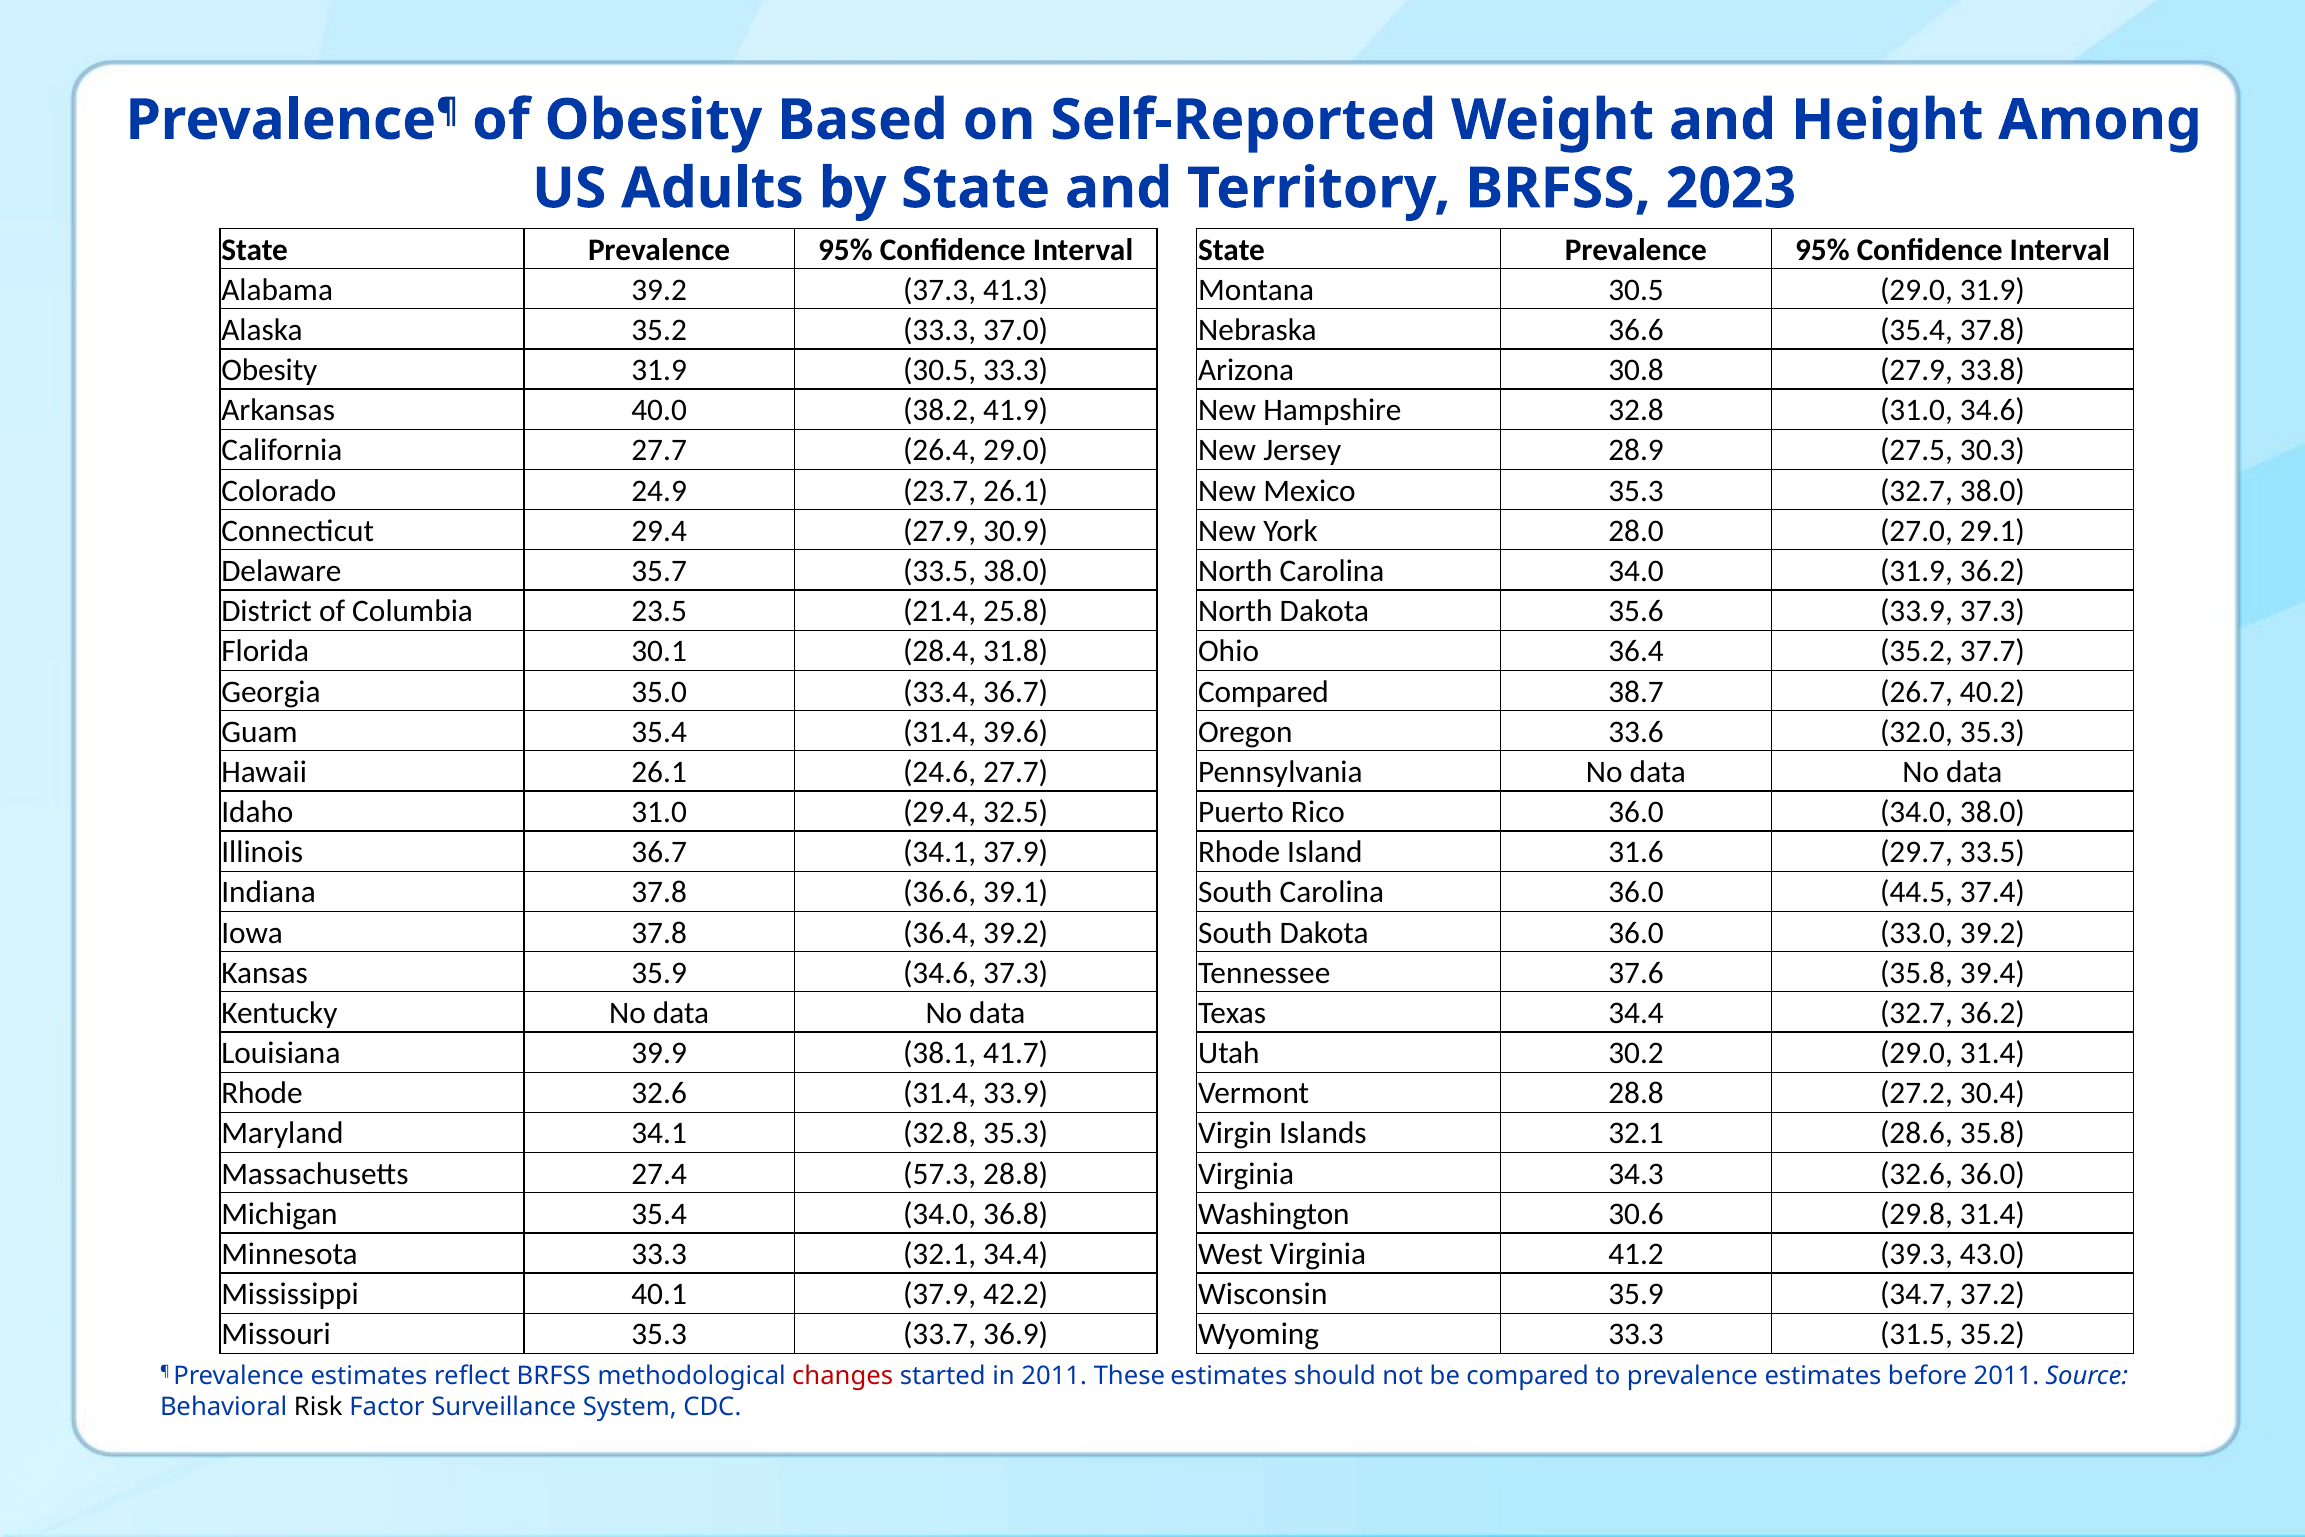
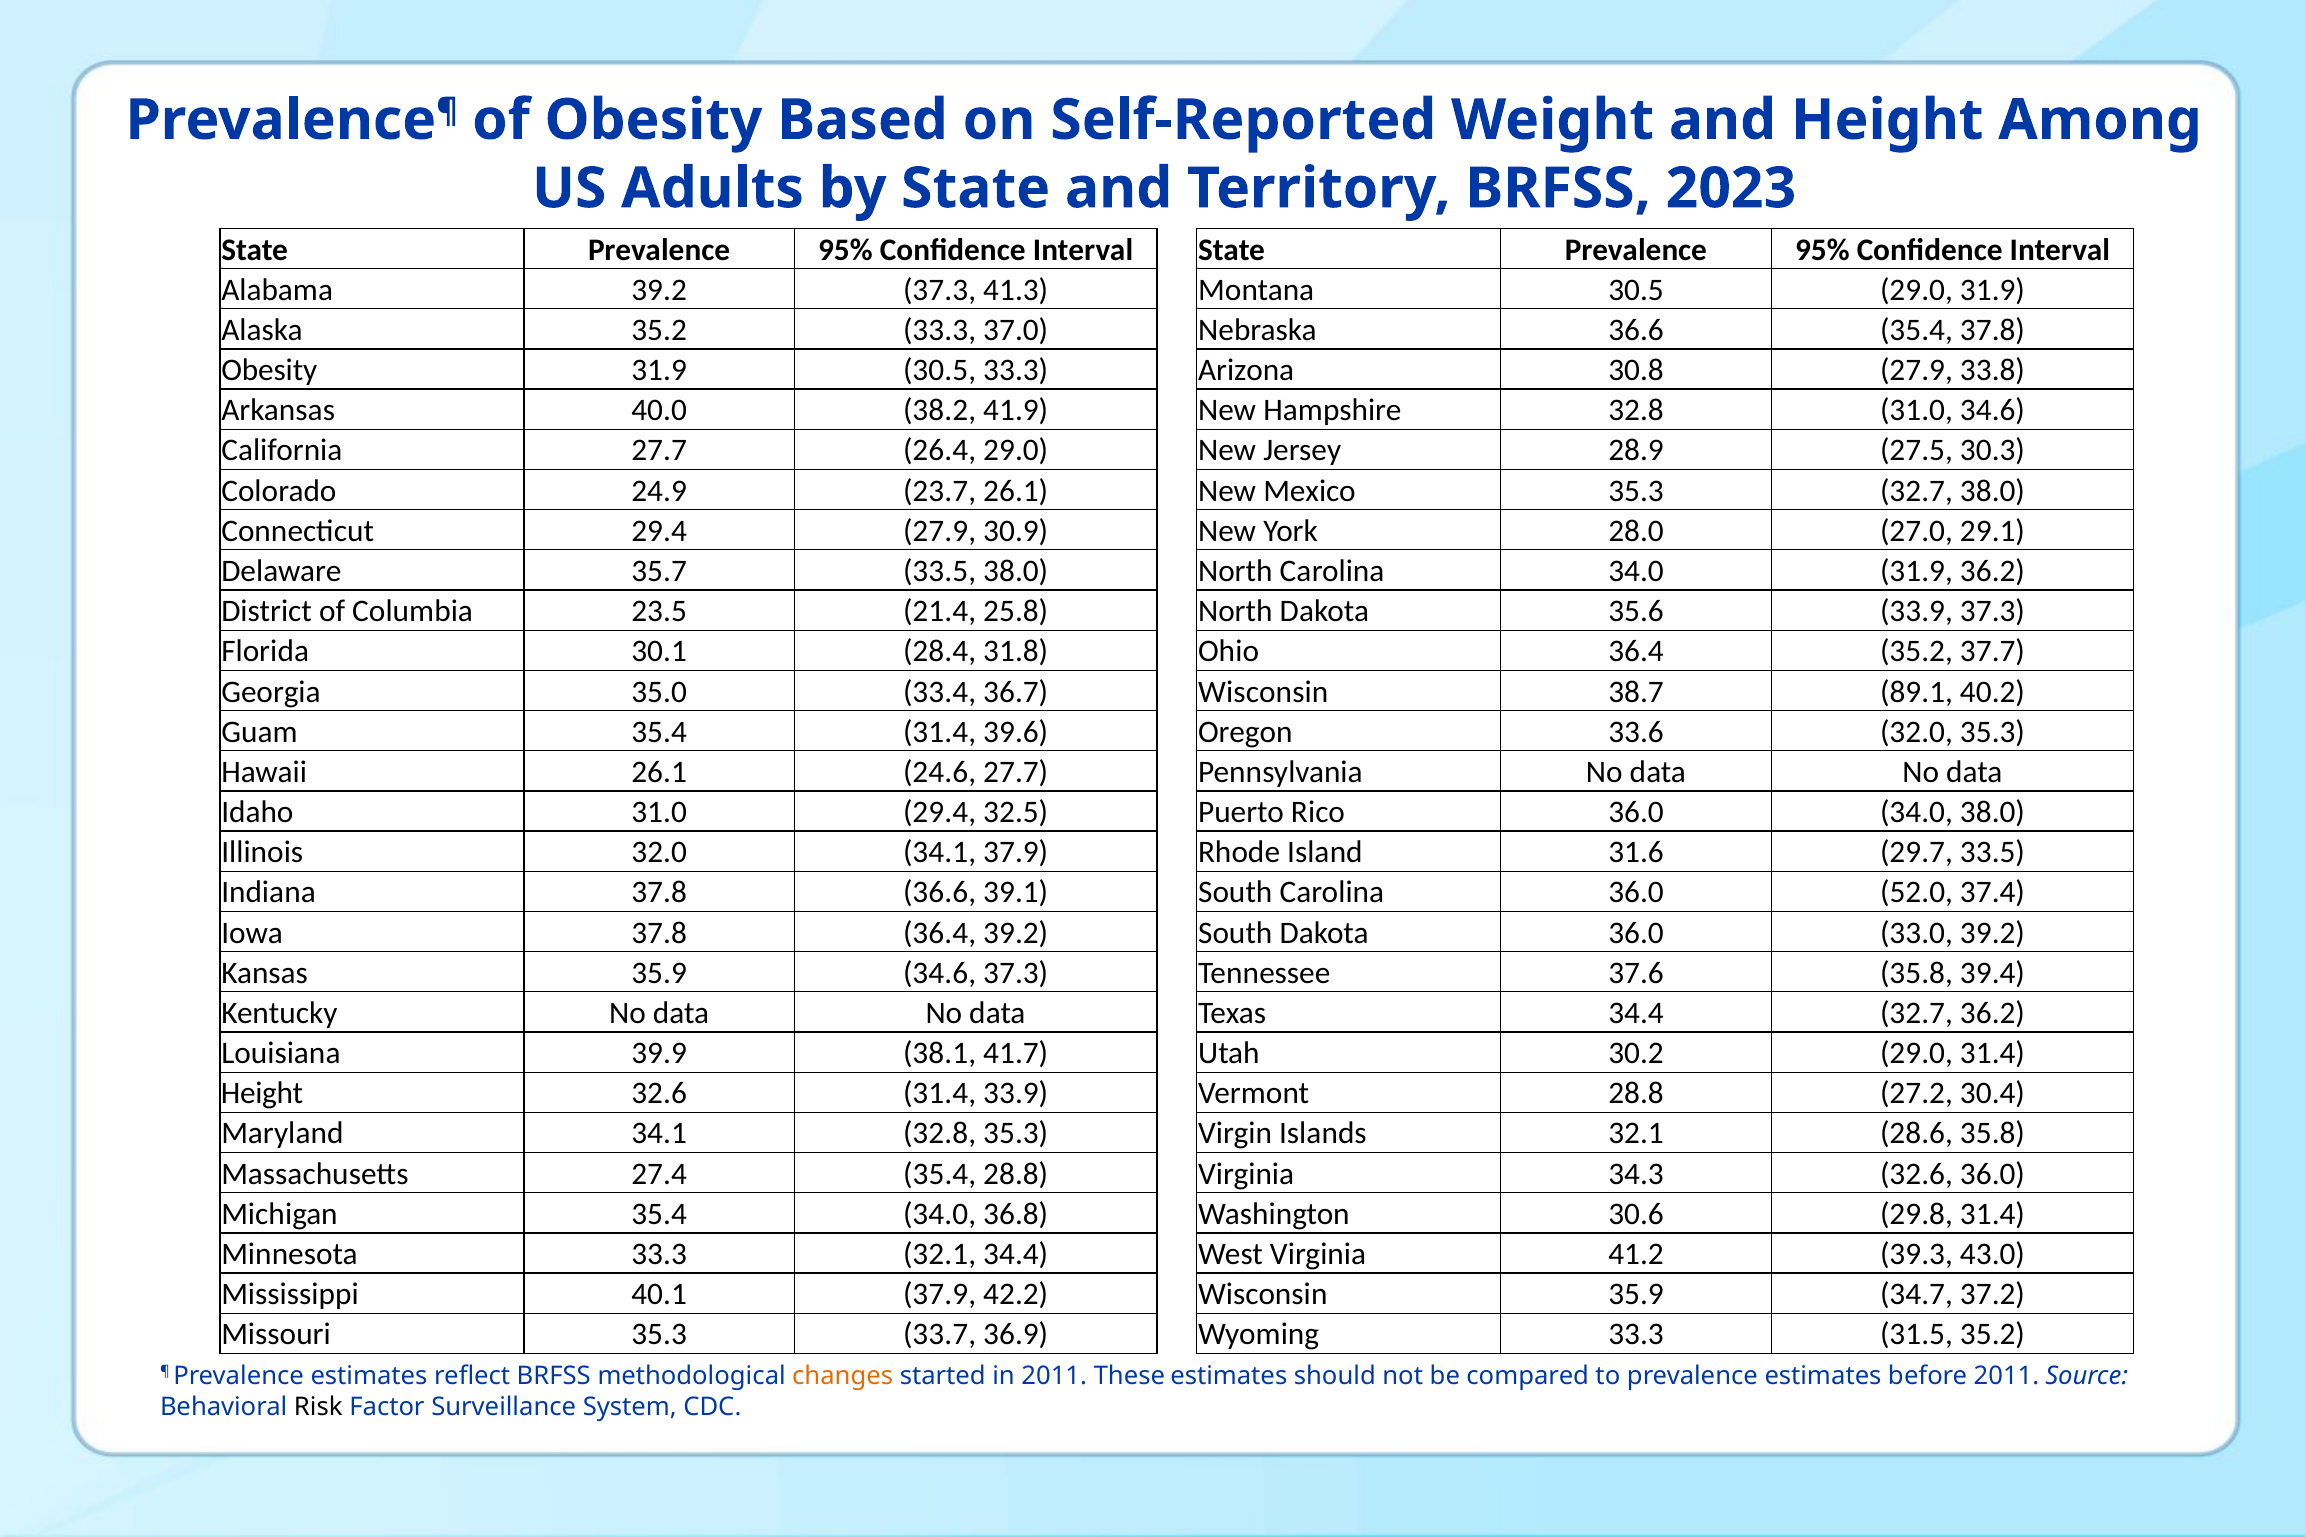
Compared at (1263, 692): Compared -> Wisconsin
26.7: 26.7 -> 89.1
Illinois 36.7: 36.7 -> 32.0
44.5: 44.5 -> 52.0
Rhode at (262, 1093): Rhode -> Height
27.4 57.3: 57.3 -> 35.4
changes colour: red -> orange
